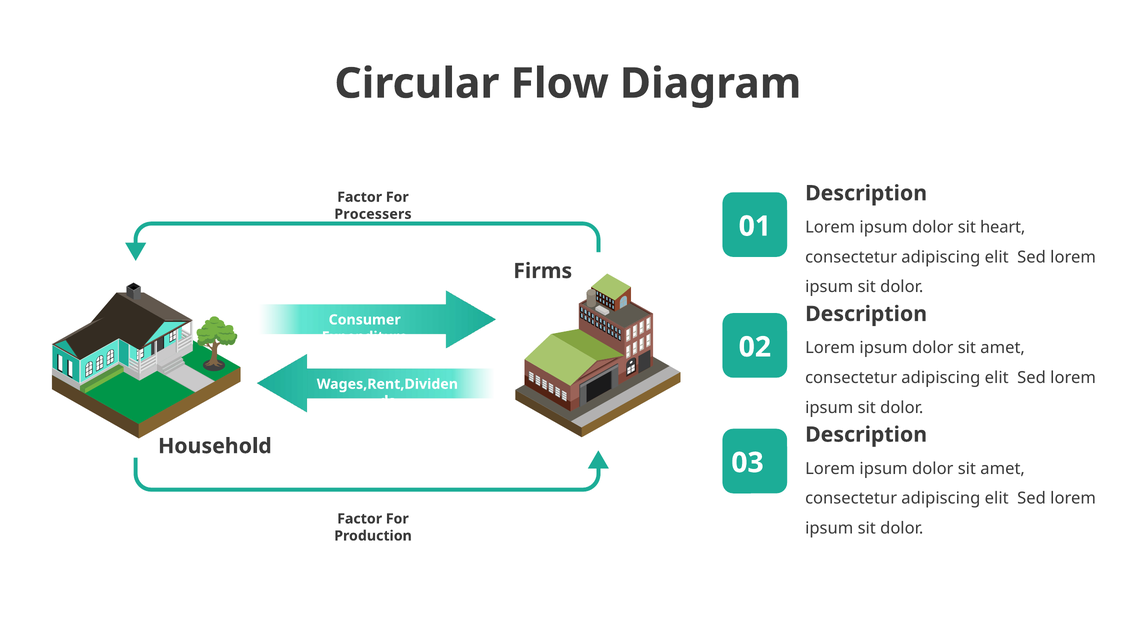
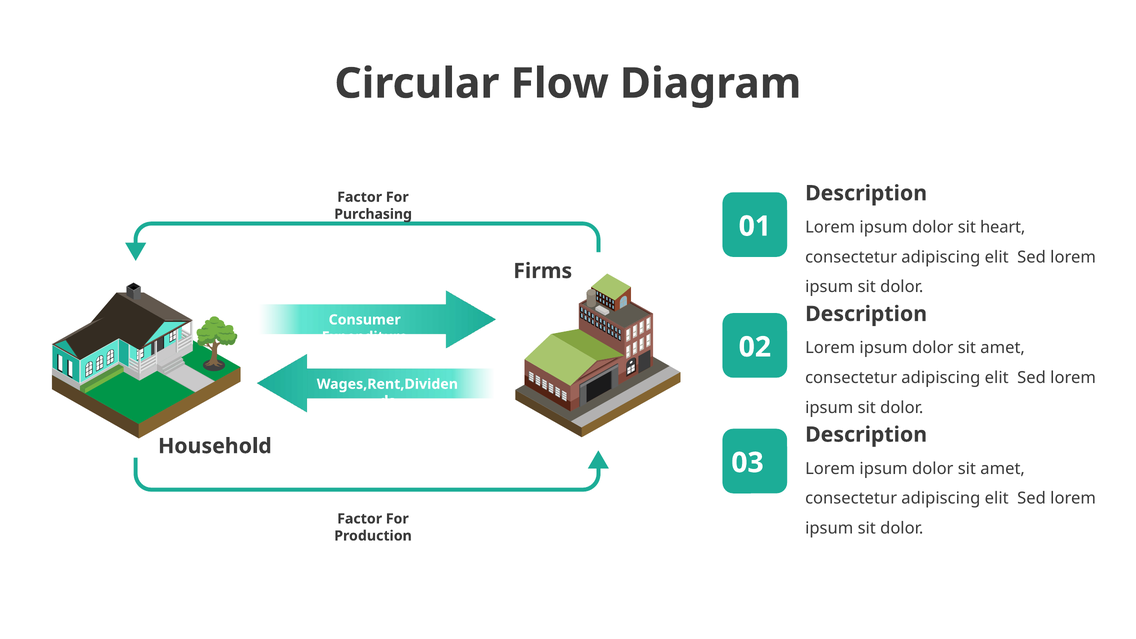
Processers: Processers -> Purchasing
